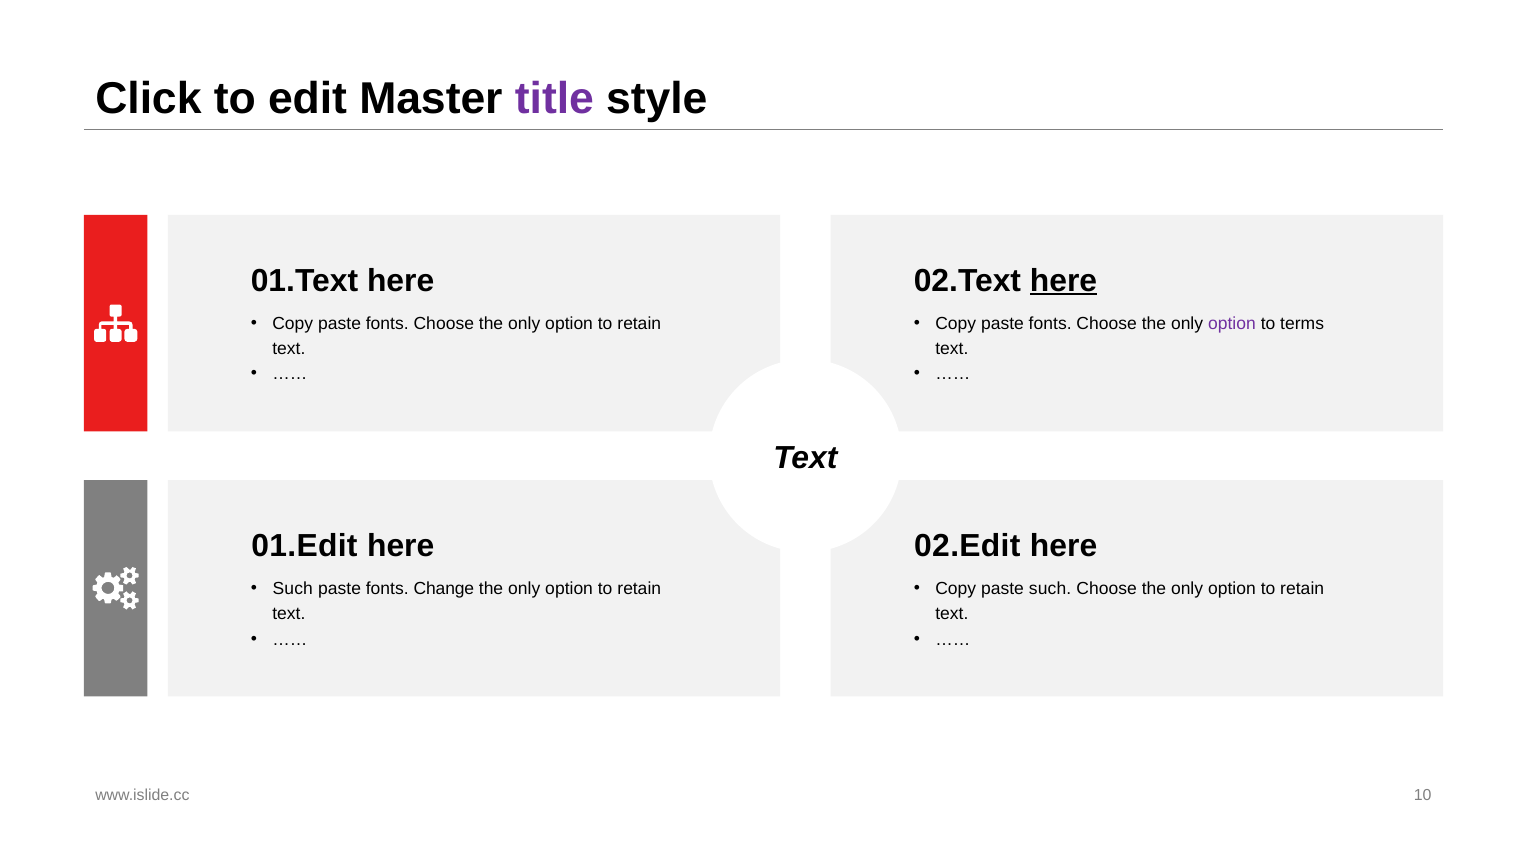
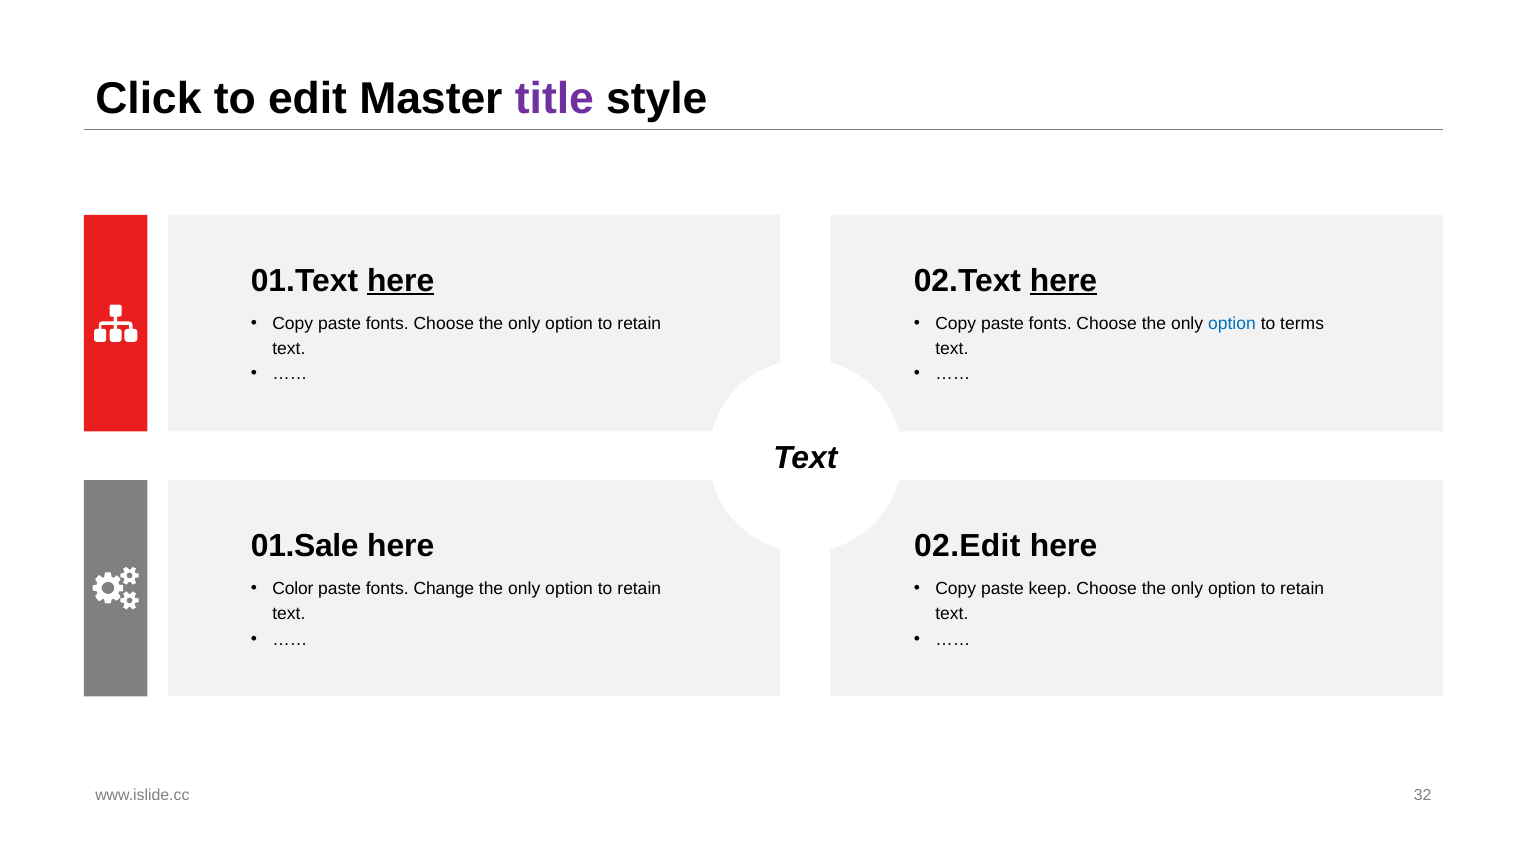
here at (401, 281) underline: none -> present
option at (1232, 324) colour: purple -> blue
01.Edit: 01.Edit -> 01.Sale
Such at (293, 589): Such -> Color
paste such: such -> keep
10: 10 -> 32
